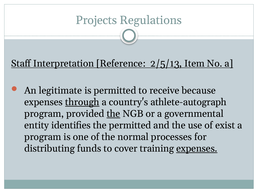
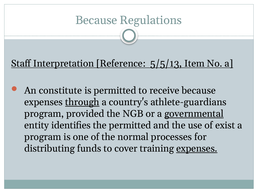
Projects at (96, 20): Projects -> Because
2/5/13: 2/5/13 -> 5/5/13
legitimate: legitimate -> constitute
athlete-autograph: athlete-autograph -> athlete-guardians
the at (113, 114) underline: present -> none
governmental underline: none -> present
